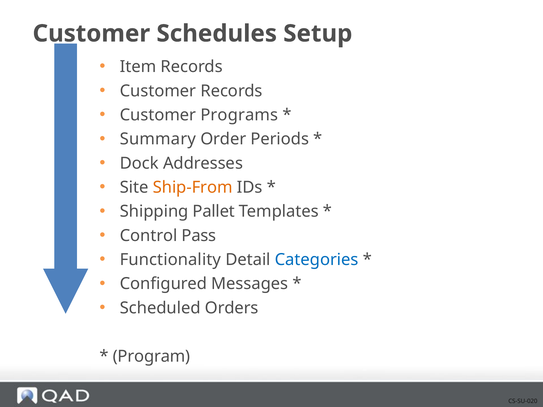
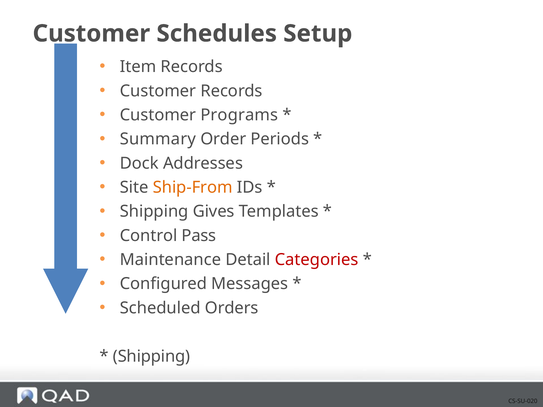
Pallet: Pallet -> Gives
Functionality: Functionality -> Maintenance
Categories colour: blue -> red
Program at (152, 356): Program -> Shipping
